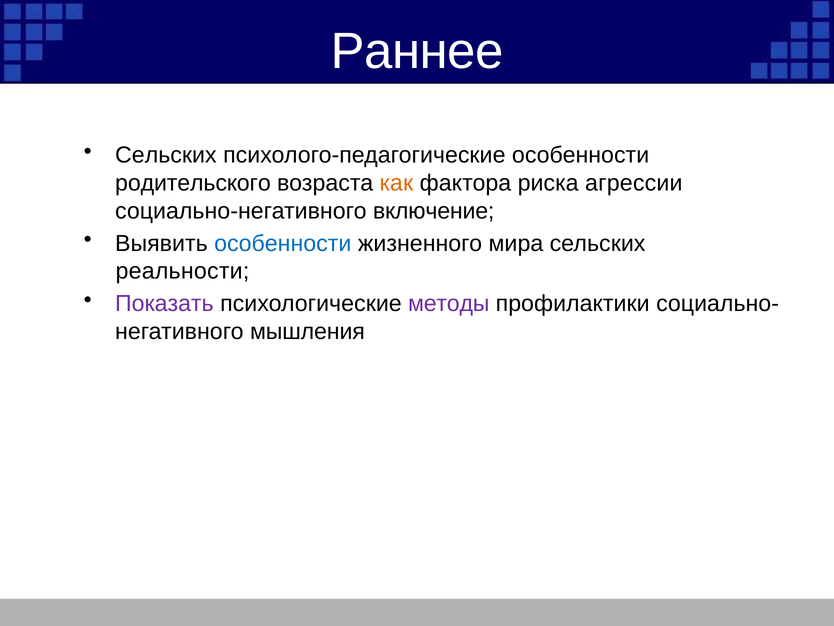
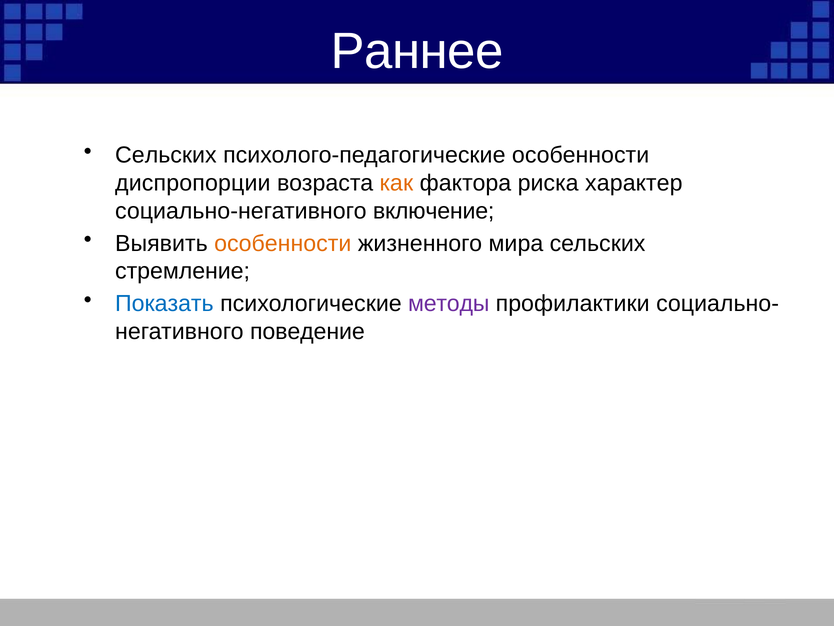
родительского: родительского -> диспропорции
агрессии: агрессии -> характер
особенности at (283, 243) colour: blue -> orange
реальности: реальности -> стремление
Показать colour: purple -> blue
мышления: мышления -> поведение
